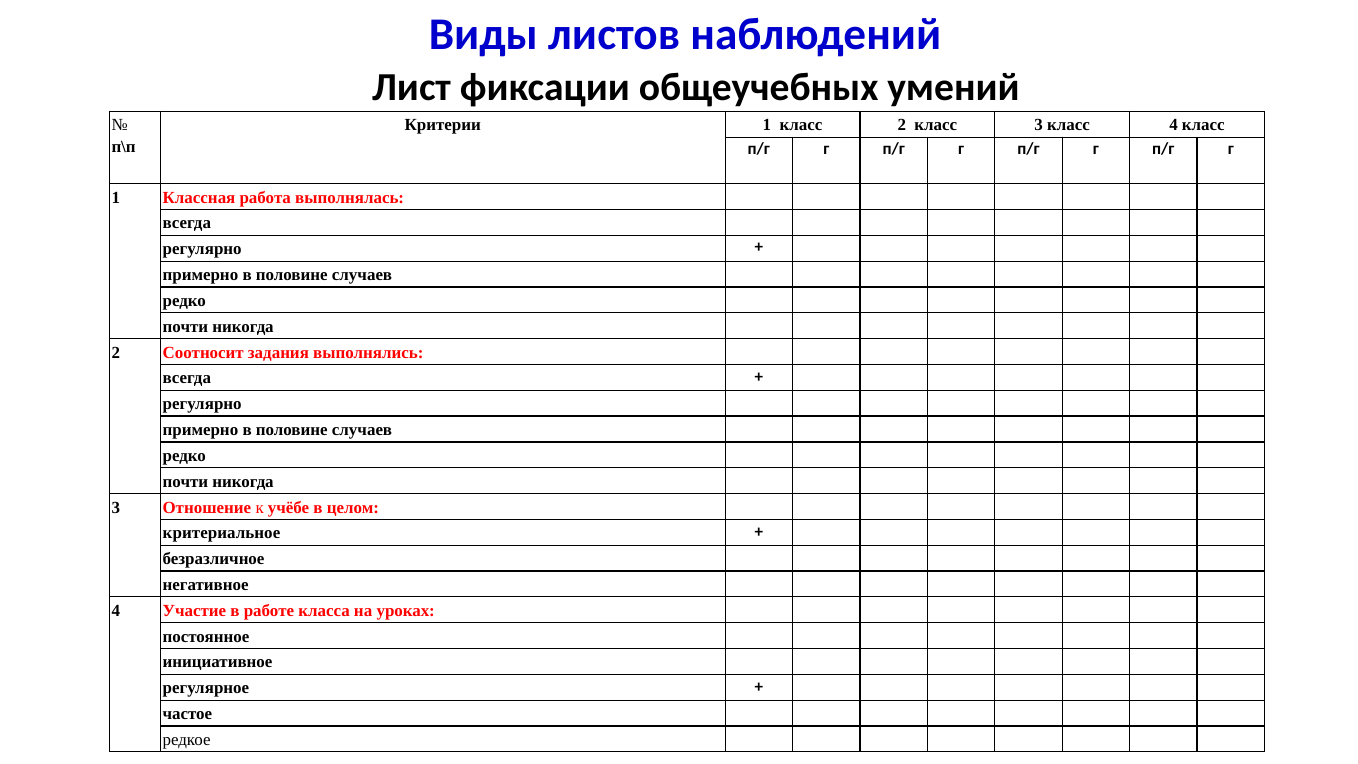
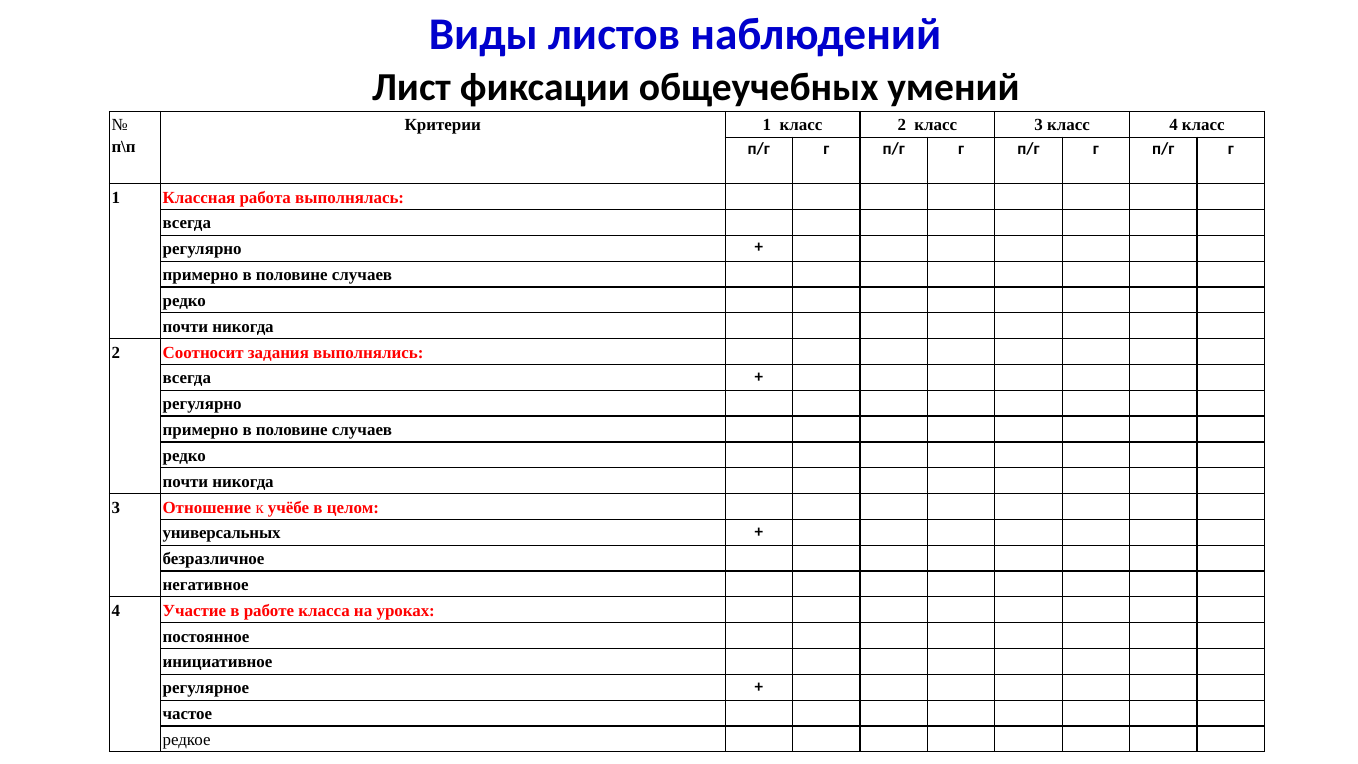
критериальное: критериальное -> универсальных
